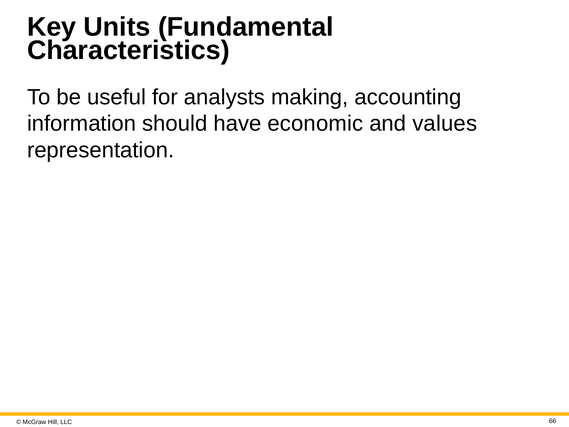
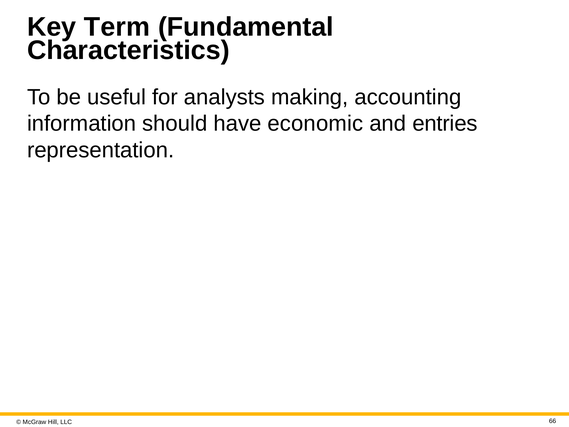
Units: Units -> Term
values: values -> entries
